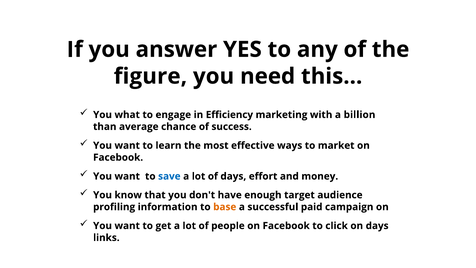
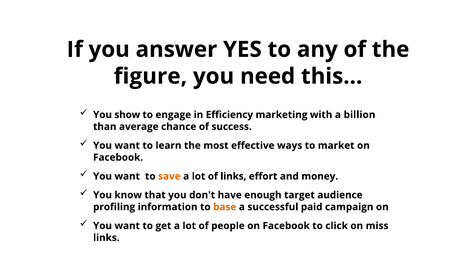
what: what -> show
save colour: blue -> orange
of days: days -> links
on days: days -> miss
